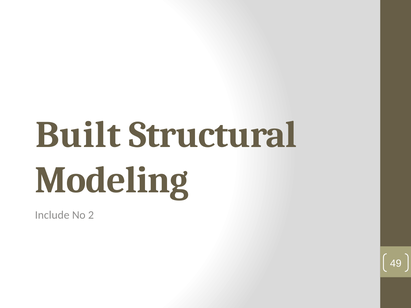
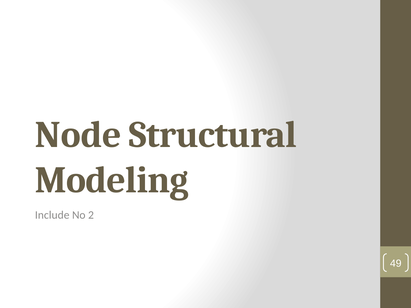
Built: Built -> Node
